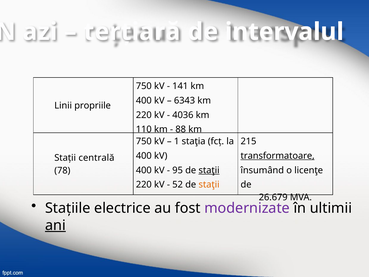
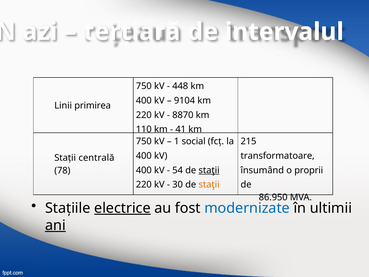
141: 141 -> 448
6343: 6343 -> 9104
propriile: propriile -> primirea
4036: 4036 -> 8870
88: 88 -> 41
staţia: staţia -> social
transformatoare underline: present -> none
95: 95 -> 54
licenţe: licenţe -> proprii
52: 52 -> 30
26.679: 26.679 -> 86.950
electrice underline: none -> present
modernizate colour: purple -> blue
